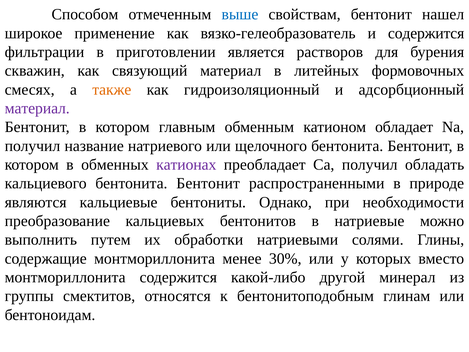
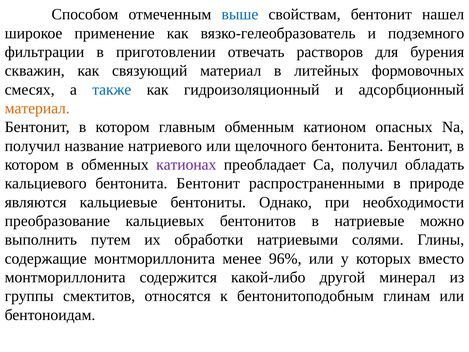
и содержится: содержится -> подземного
является: является -> отвечать
также colour: orange -> blue
материал at (37, 108) colour: purple -> orange
обладает: обладает -> опасных
30%: 30% -> 96%
